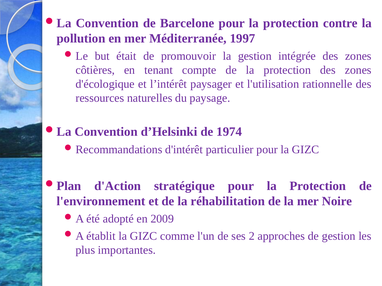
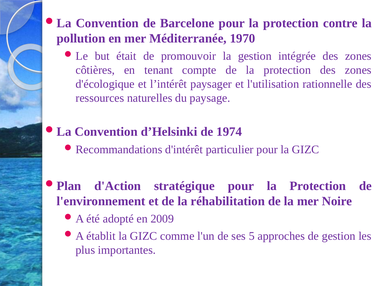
1997: 1997 -> 1970
2: 2 -> 5
